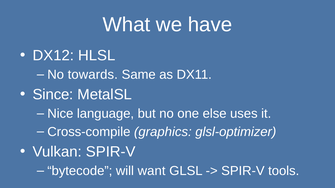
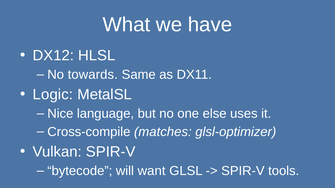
Since: Since -> Logic
graphics: graphics -> matches
